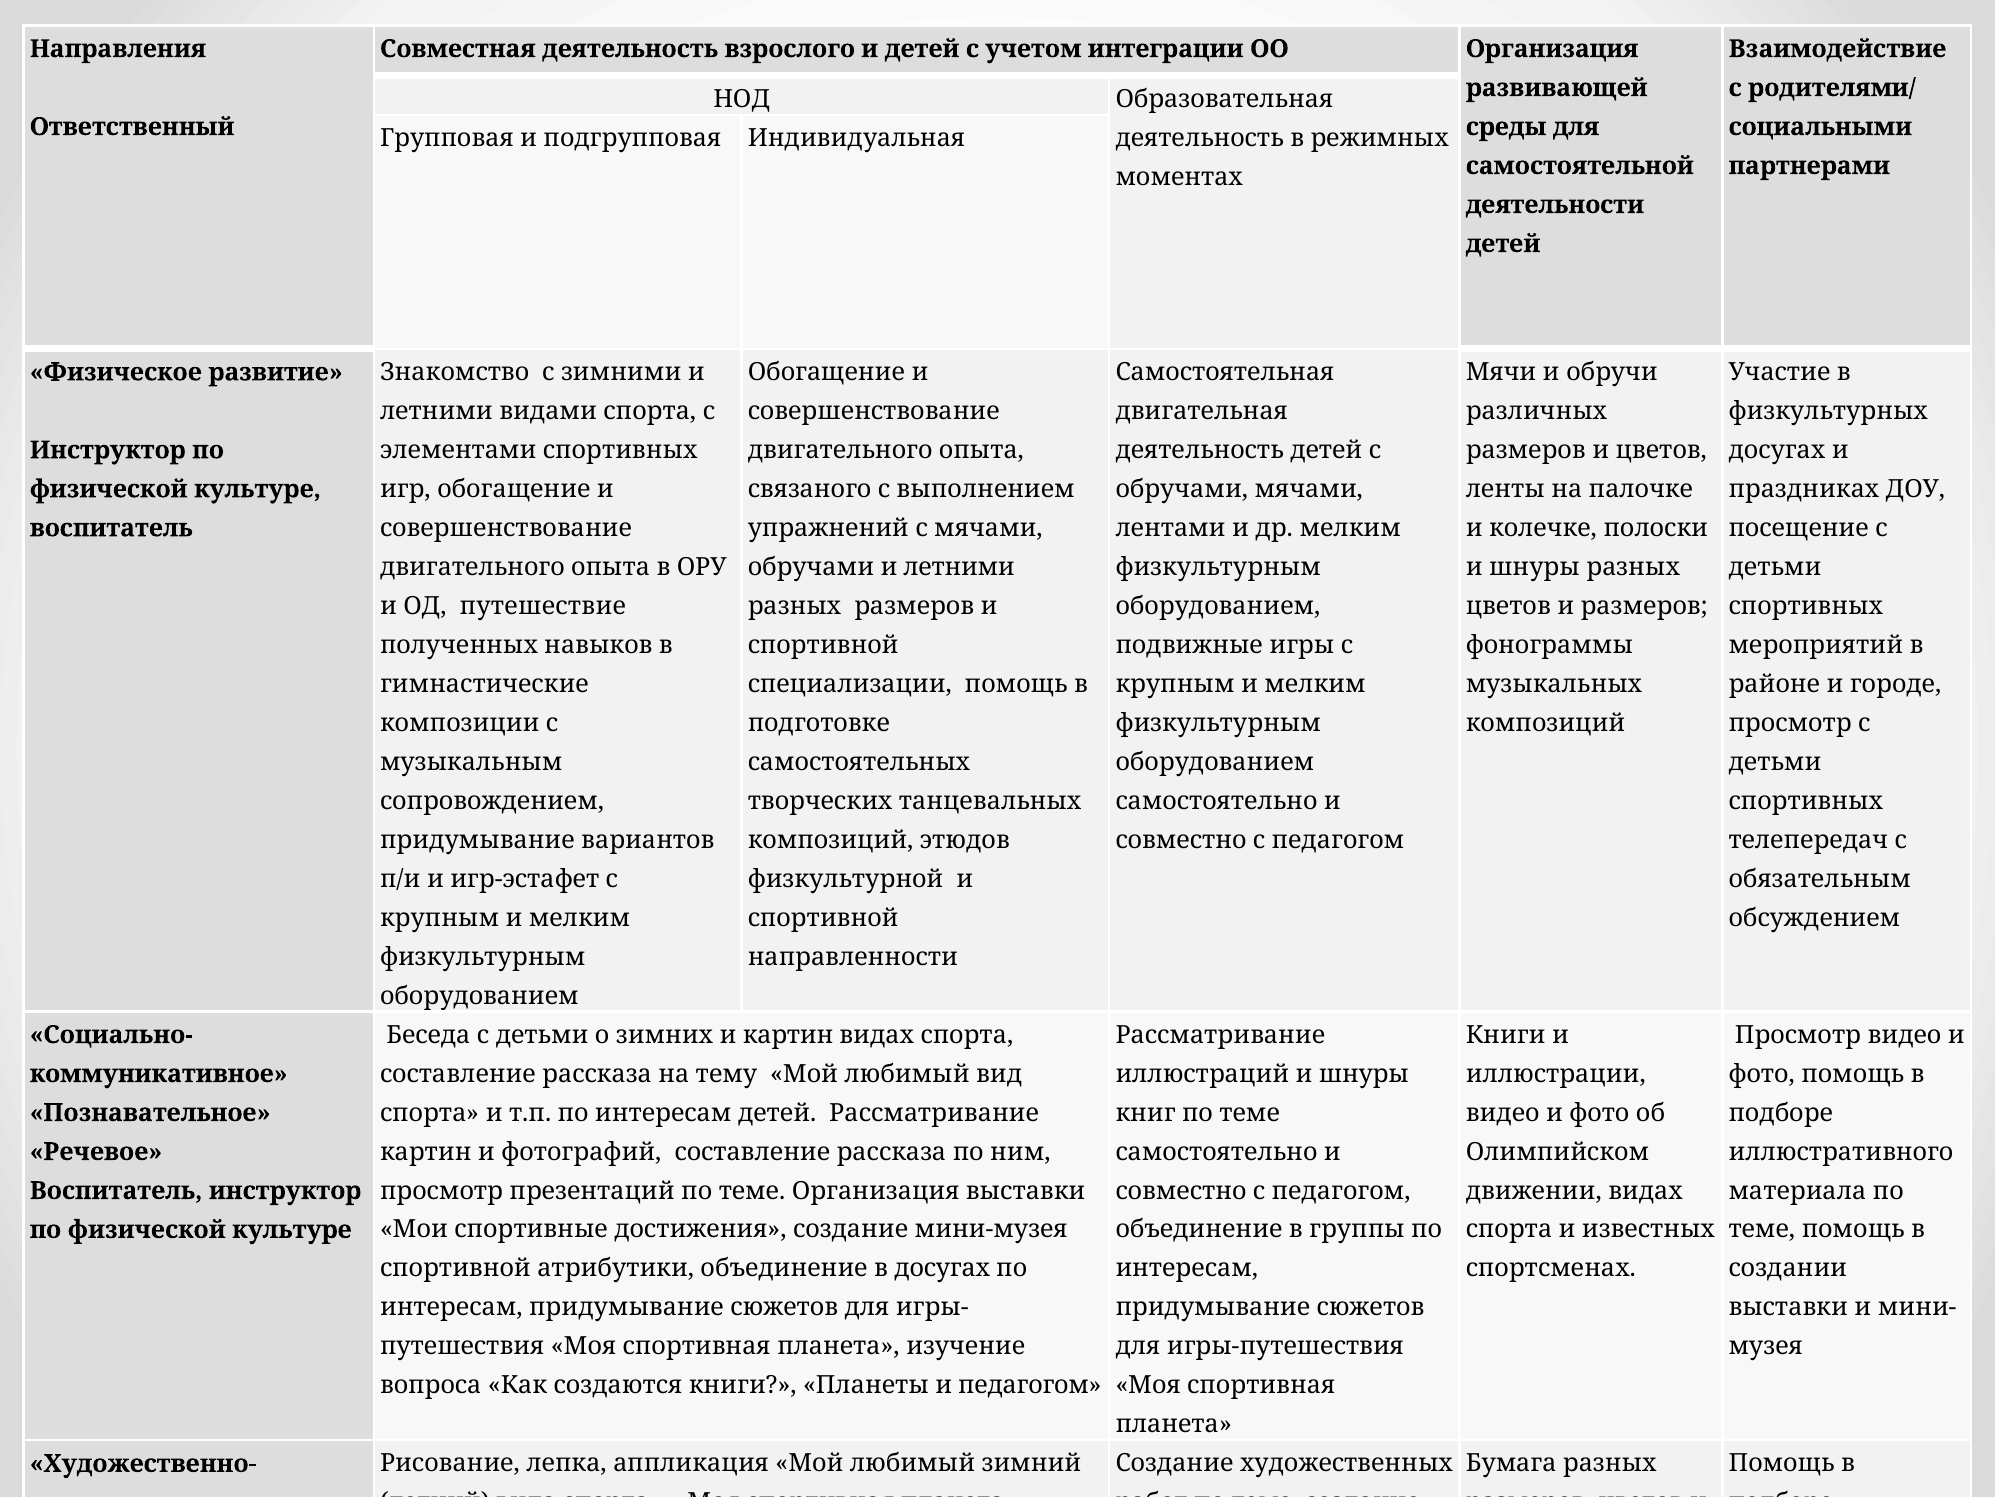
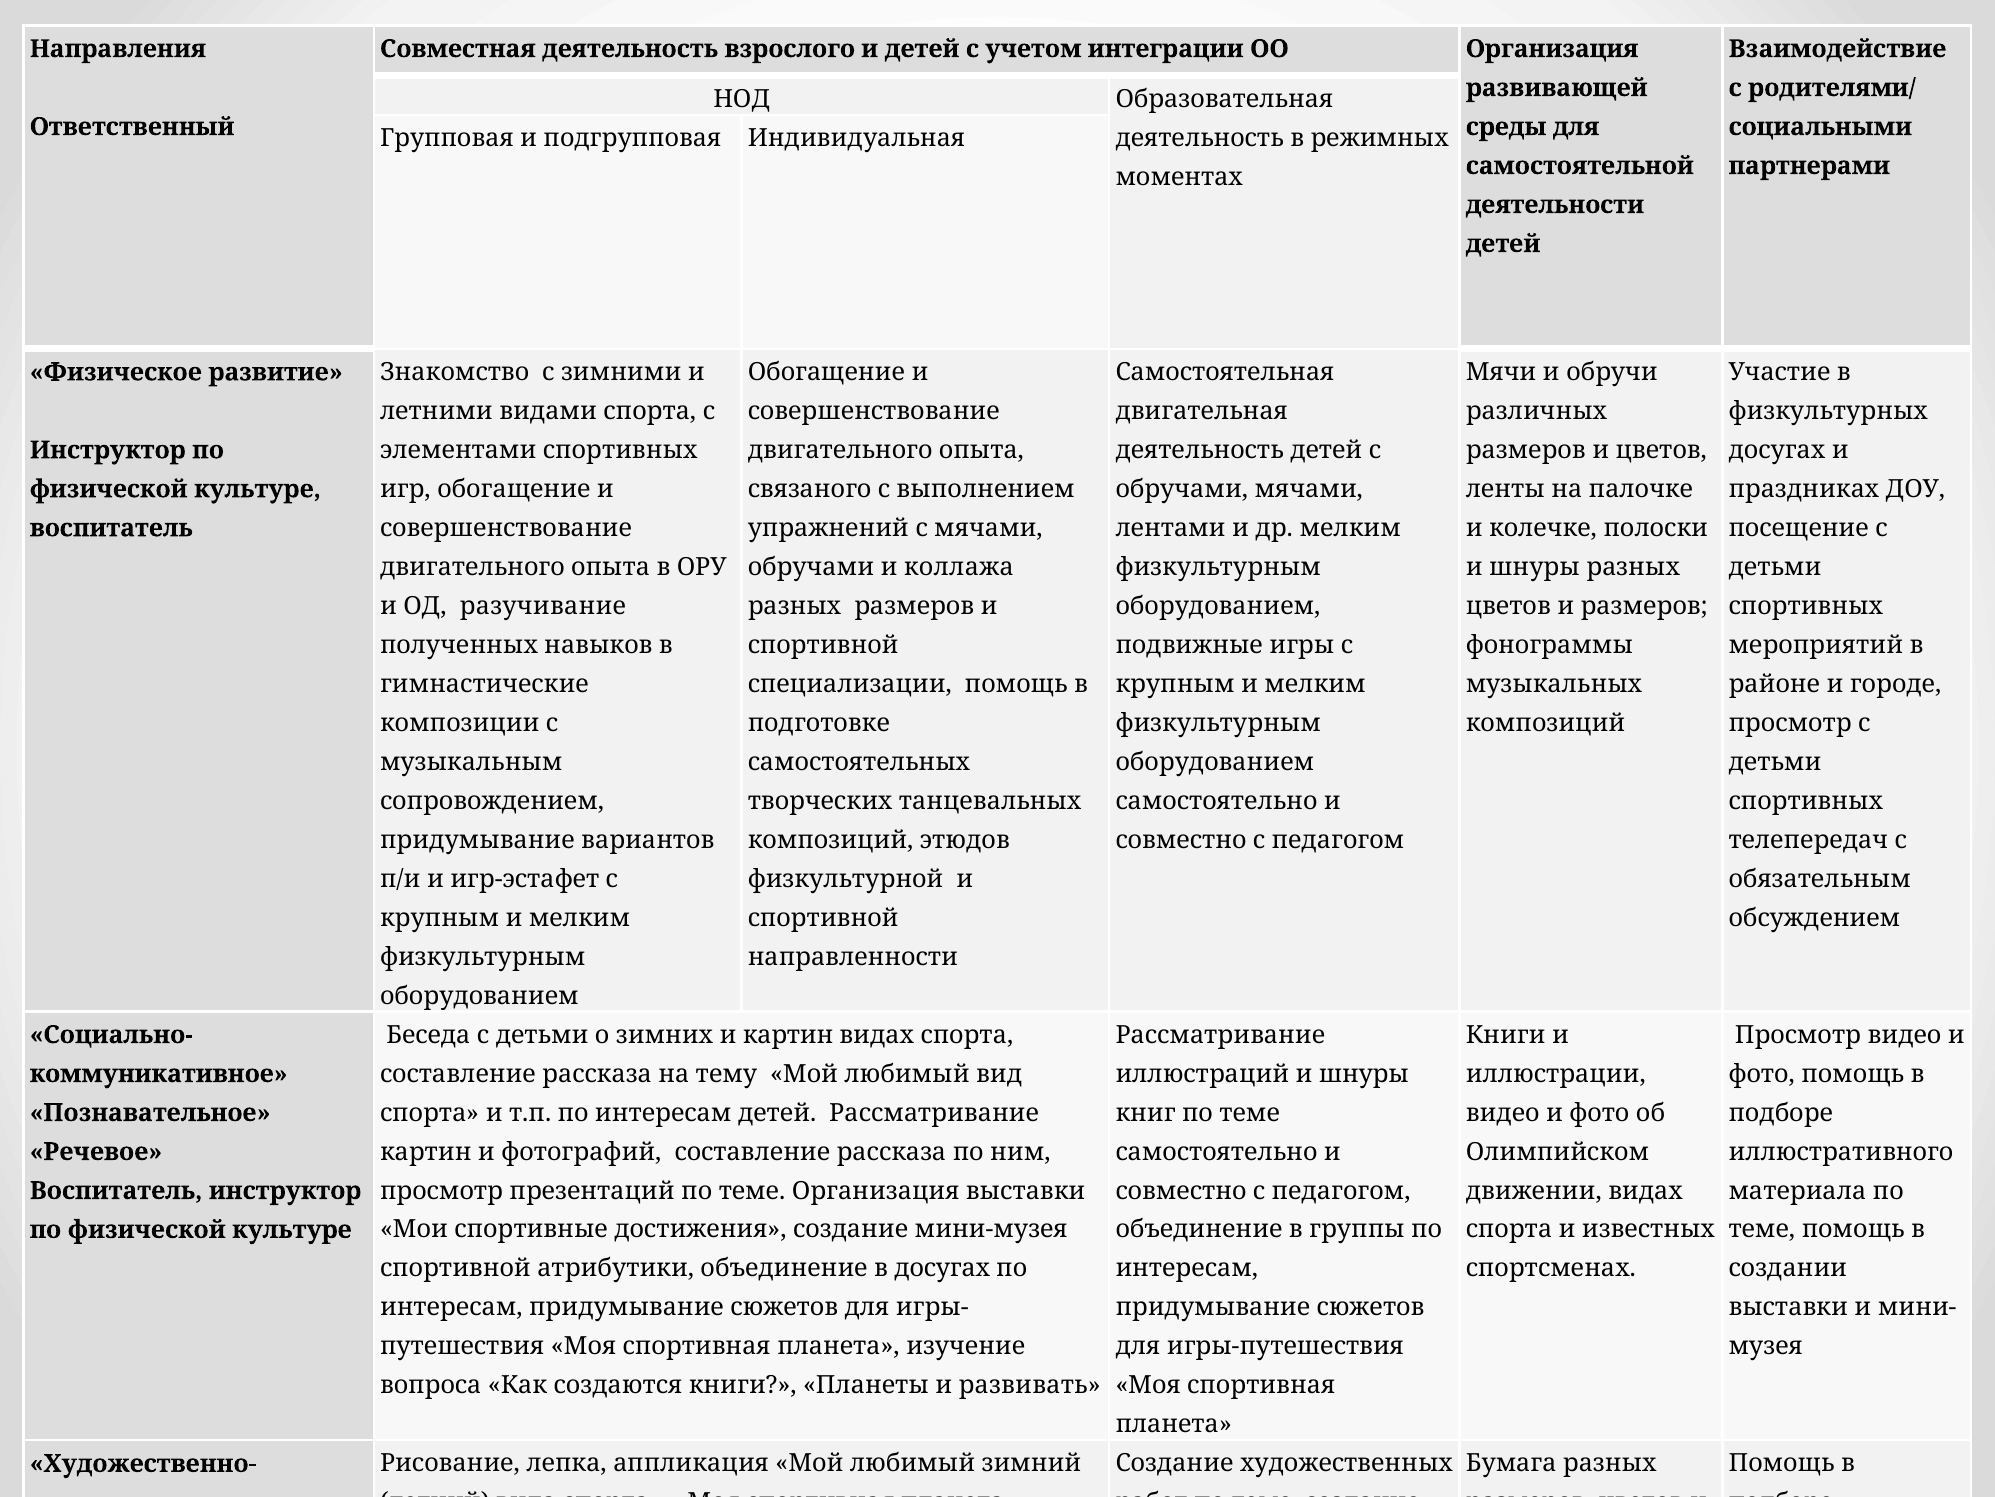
обручами и летними: летними -> коллажа
ОД путешествие: путешествие -> разучивание
и педагогом: педагогом -> развивать
